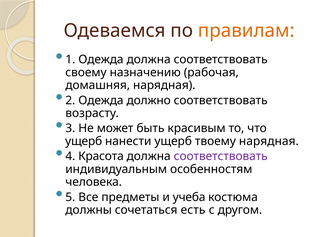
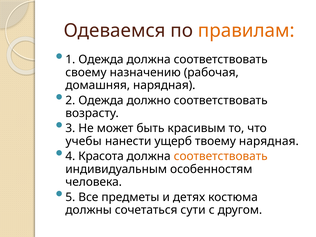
ущерб at (84, 141): ущерб -> учебы
соответствовать at (221, 156) colour: purple -> orange
учеба: учеба -> детях
есть: есть -> сути
